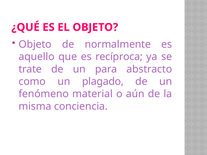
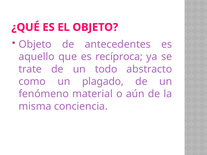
normalmente: normalmente -> antecedentes
para: para -> todo
